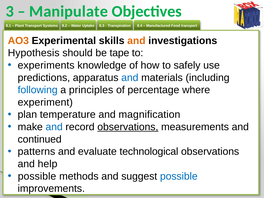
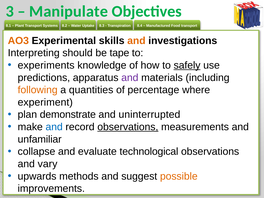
Hypothesis: Hypothesis -> Interpreting
safely underline: none -> present
and at (130, 78) colour: blue -> purple
following colour: blue -> orange
principles: principles -> quantities
temperature: temperature -> demonstrate
magnification: magnification -> uninterrupted
continued: continued -> unfamiliar
patterns: patterns -> collapse
help: help -> vary
possible at (37, 176): possible -> upwards
possible at (179, 176) colour: blue -> orange
